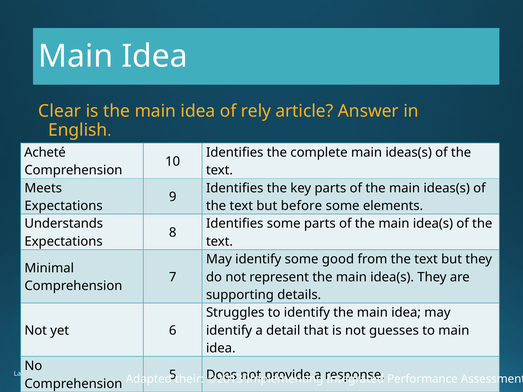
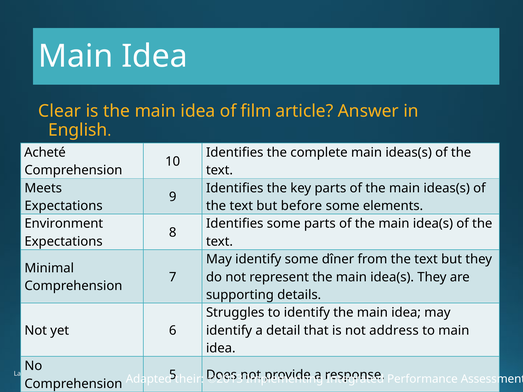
rely: rely -> film
Understands: Understands -> Environment
good: good -> dîner
guesses: guesses -> address
